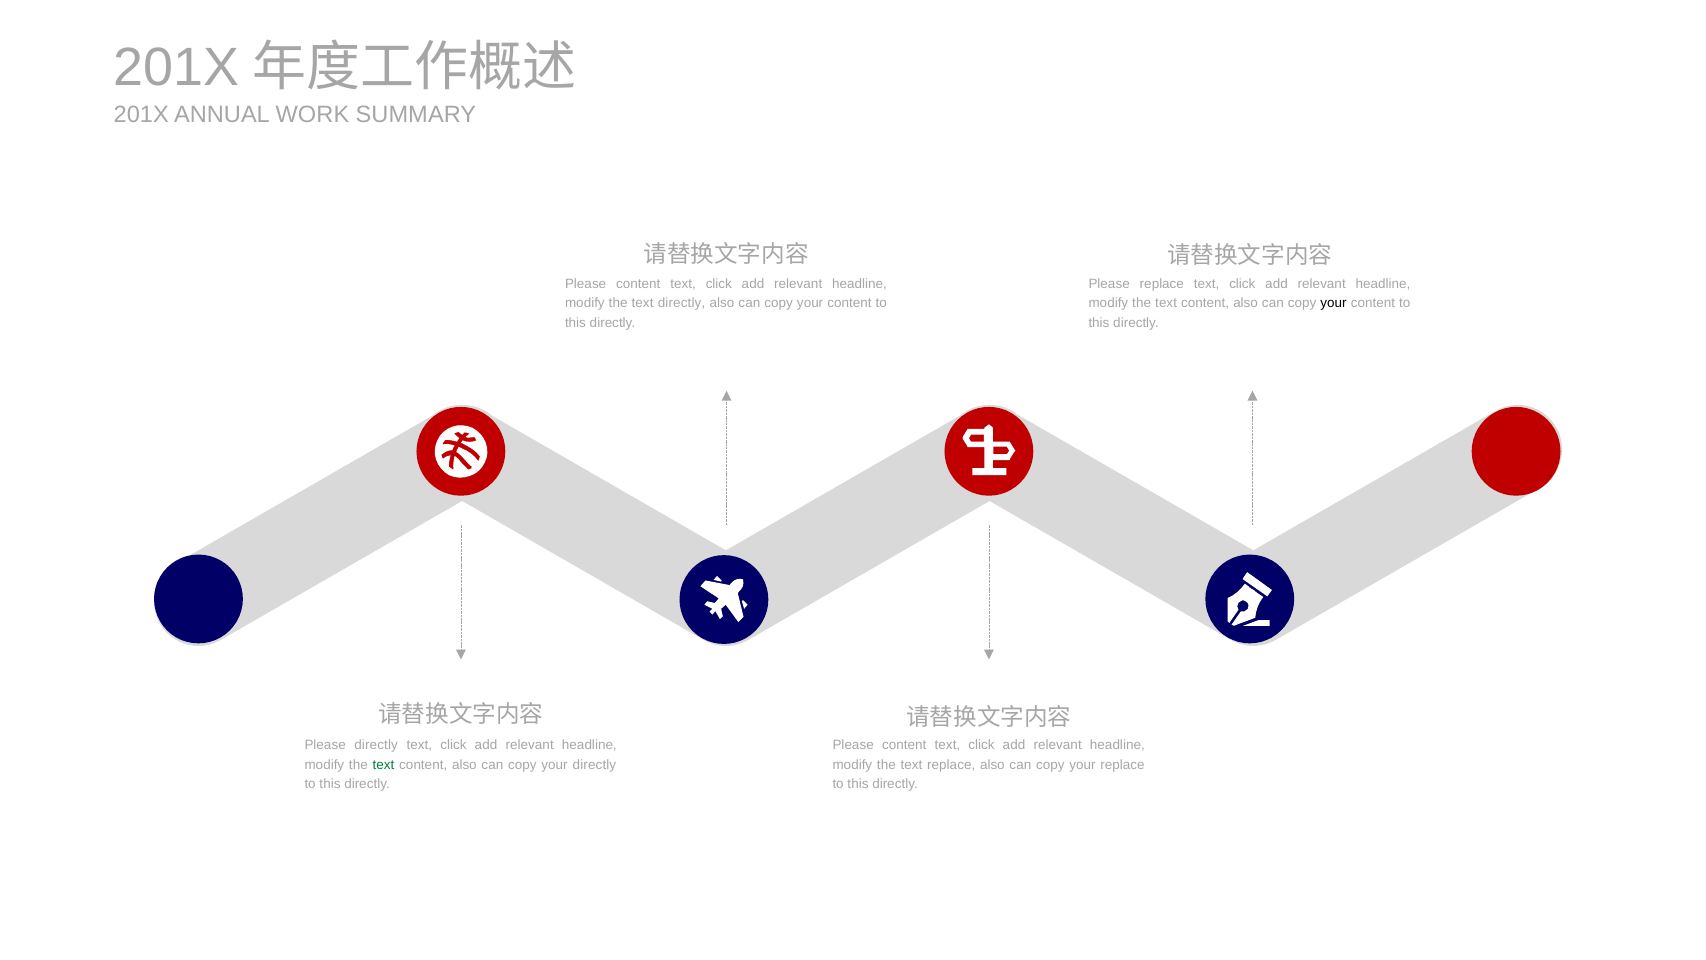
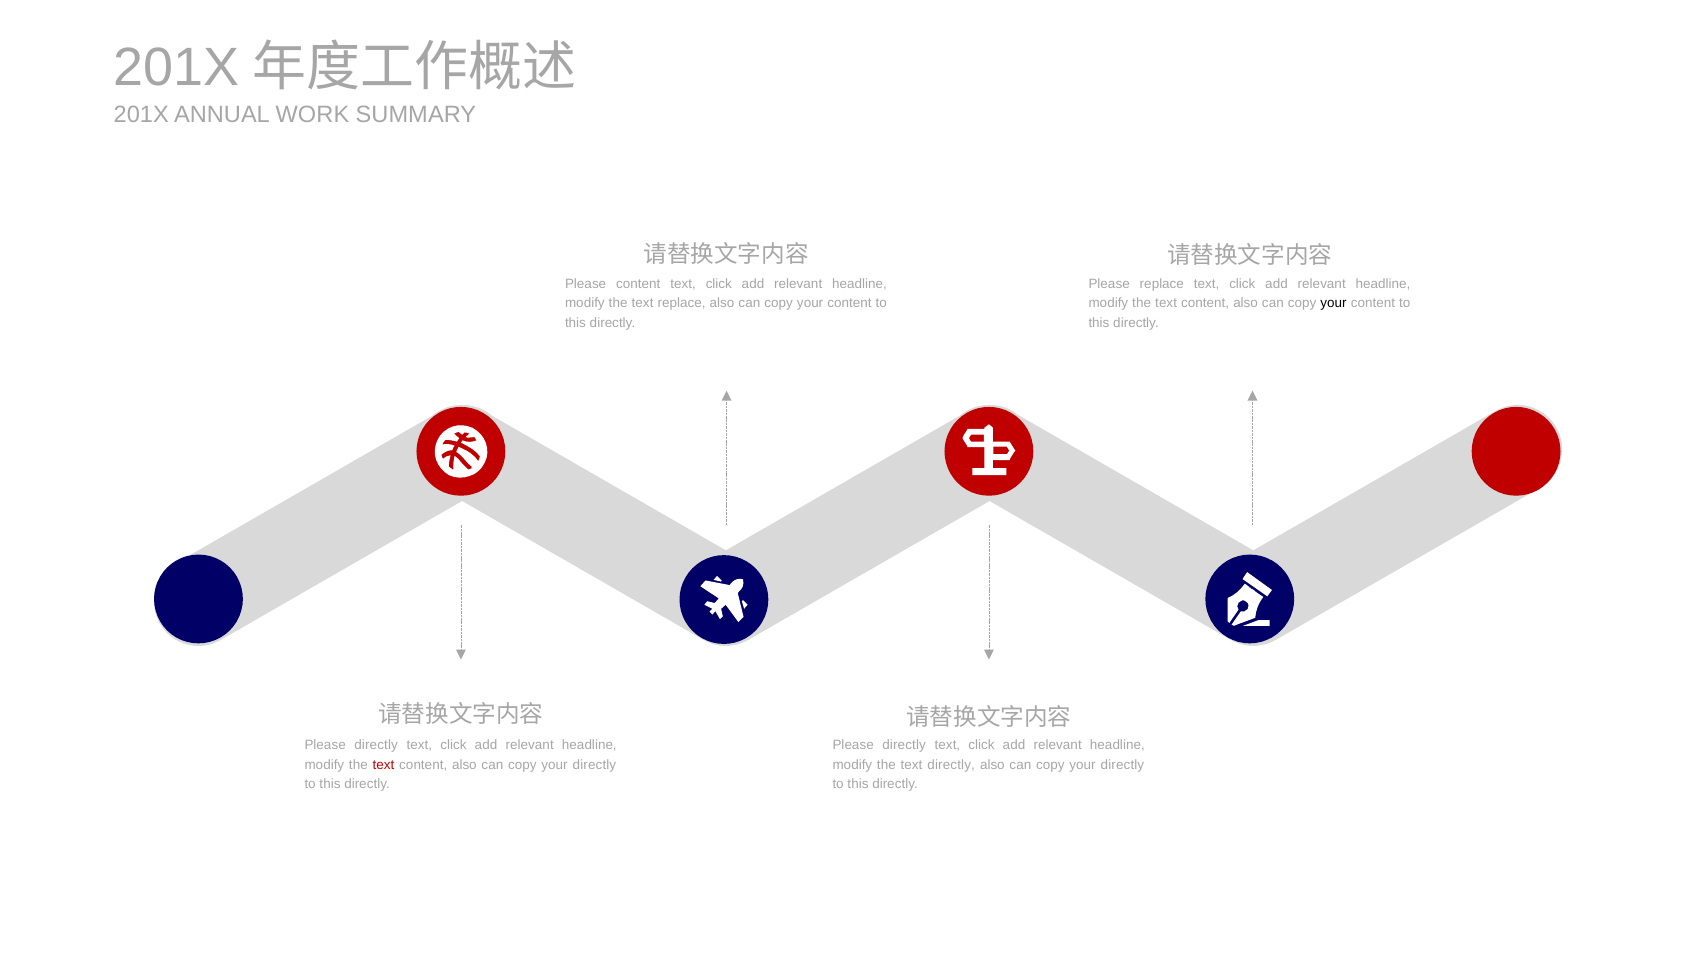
text directly: directly -> replace
content at (904, 745): content -> directly
text at (383, 764) colour: green -> red
text replace: replace -> directly
replace at (1123, 764): replace -> directly
